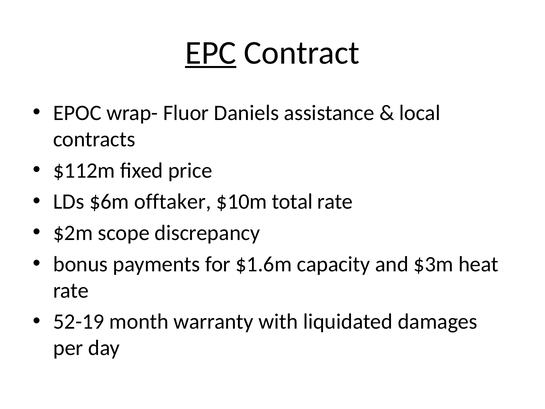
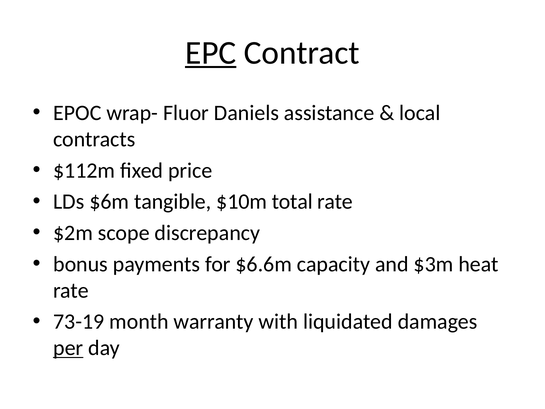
offtaker: offtaker -> tangible
$1.6m: $1.6m -> $6.6m
52-19: 52-19 -> 73-19
per underline: none -> present
